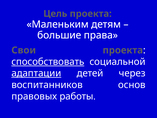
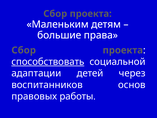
Цель at (55, 14): Цель -> Сбор
Свои at (24, 50): Свои -> Сбор
адаптации underline: present -> none
